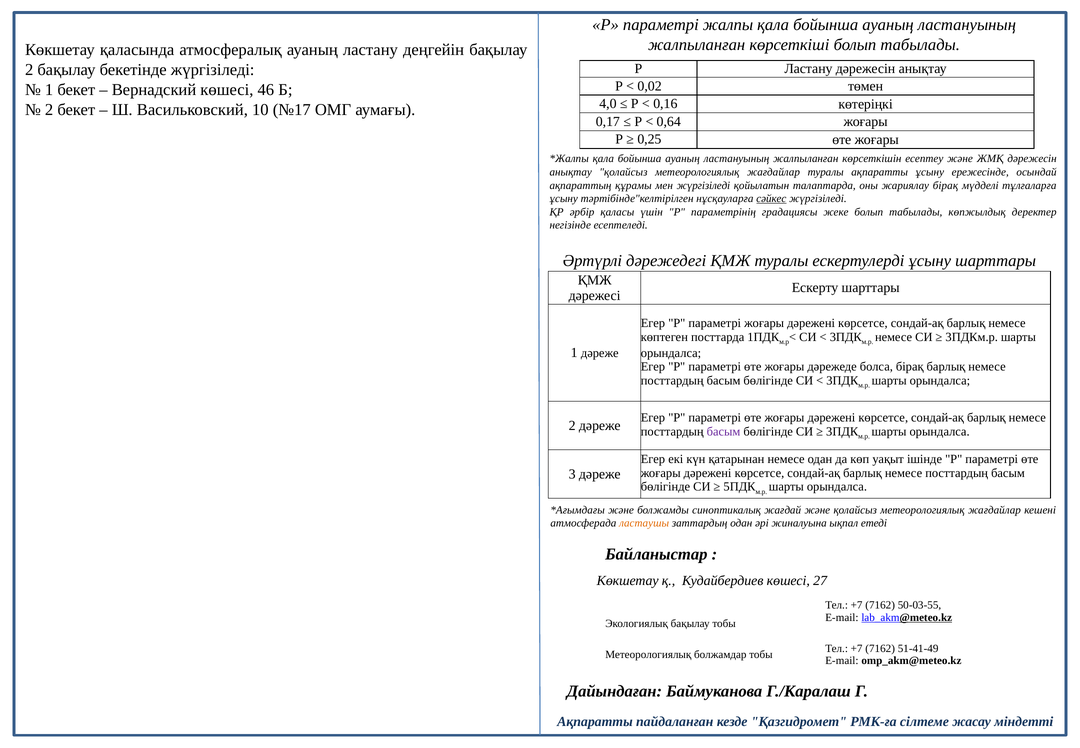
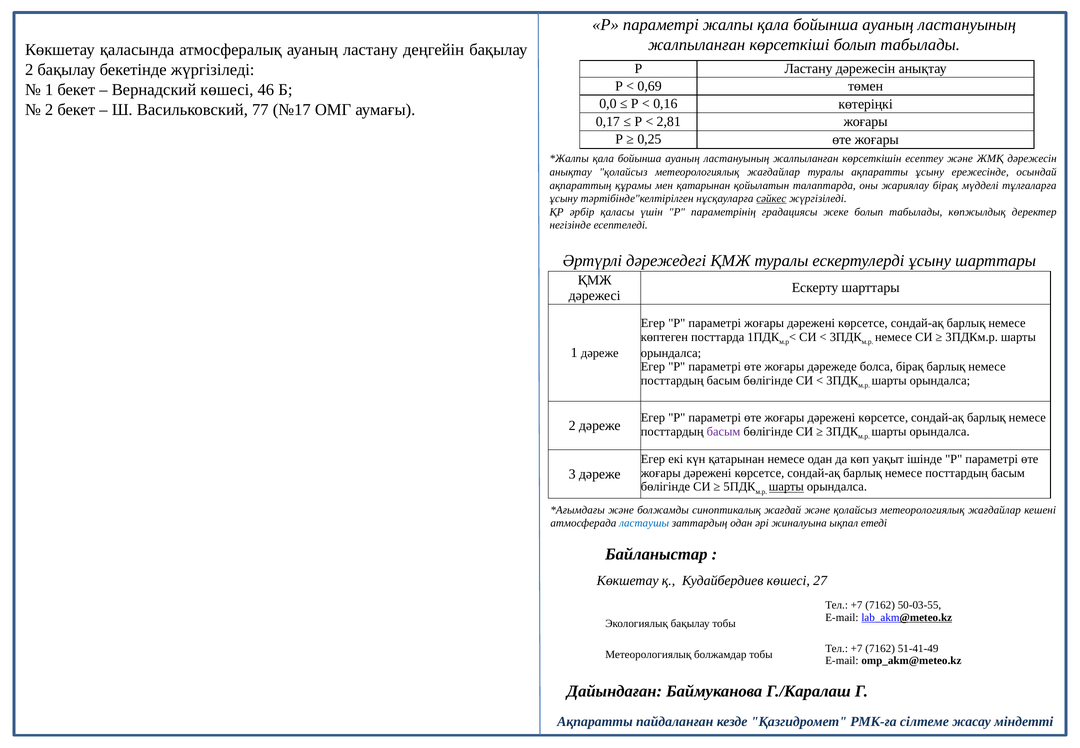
0,02: 0,02 -> 0,69
4,0: 4,0 -> 0,0
10: 10 -> 77
0,64: 0,64 -> 2,81
мен жүргізіледі: жүргізіледі -> қатарынан
шарты at (786, 487) underline: none -> present
ластаушы colour: orange -> blue
